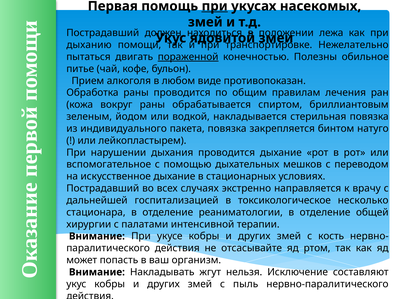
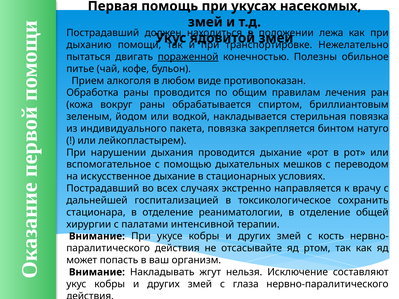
при at (215, 6) underline: present -> none
несколько: несколько -> сохранить
пыль: пыль -> глаза
